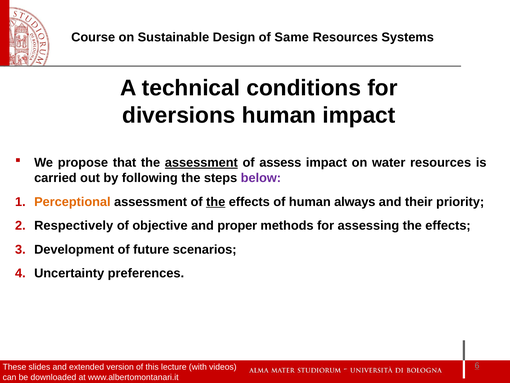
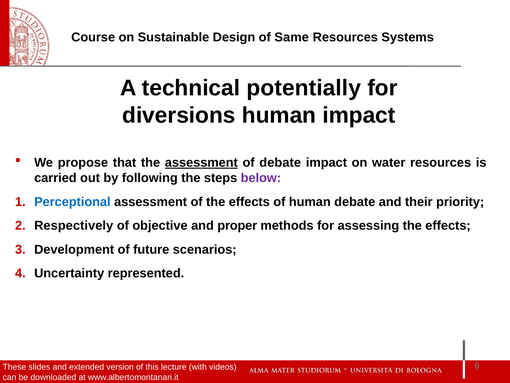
conditions: conditions -> potentially
of assess: assess -> debate
Perceptional colour: orange -> blue
the at (216, 202) underline: present -> none
human always: always -> debate
preferences: preferences -> represented
